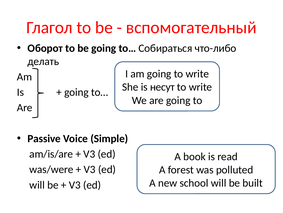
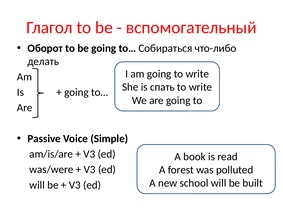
несут: несут -> спать
